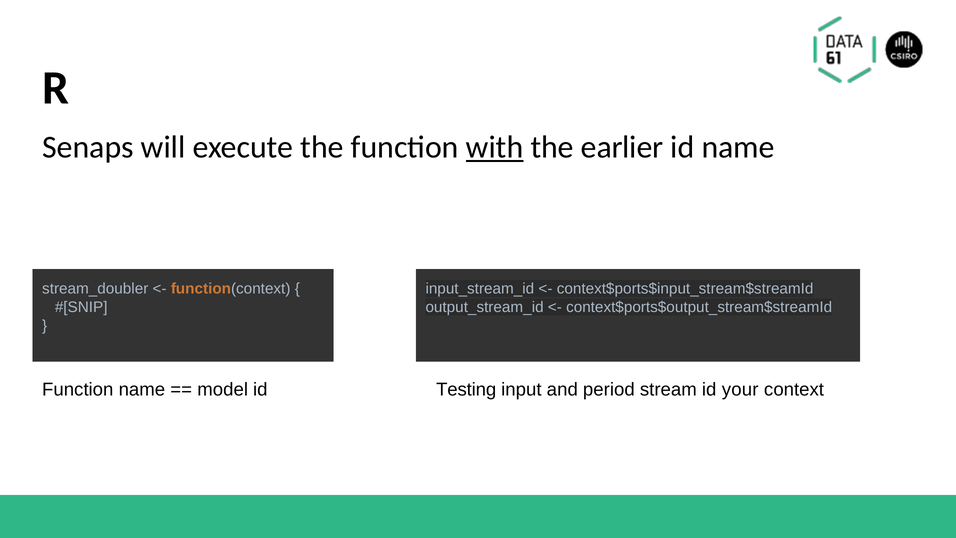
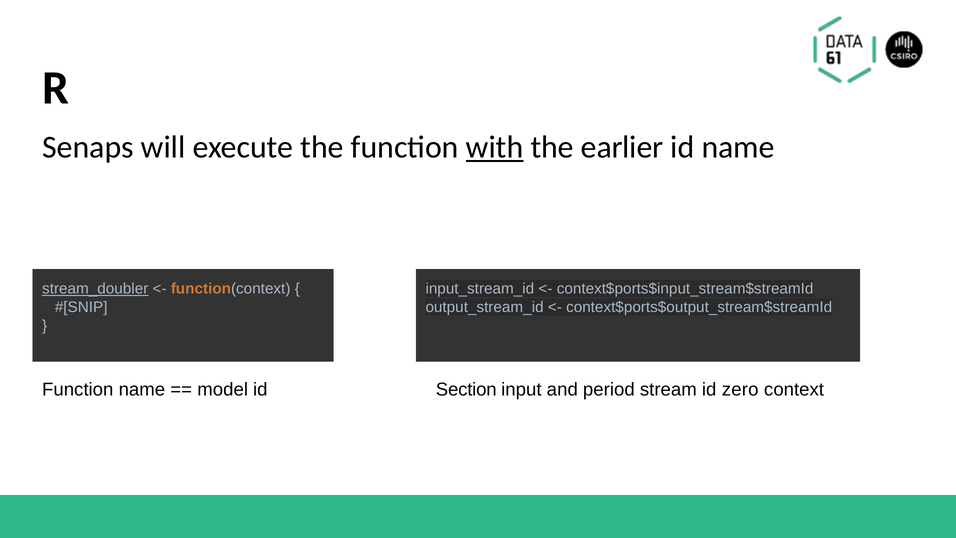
stream_doubler underline: none -> present
Testing: Testing -> Section
your: your -> zero
